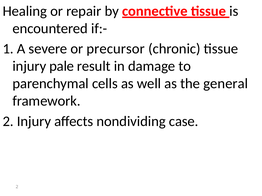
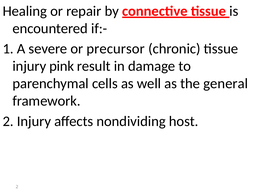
pale: pale -> pink
case: case -> host
